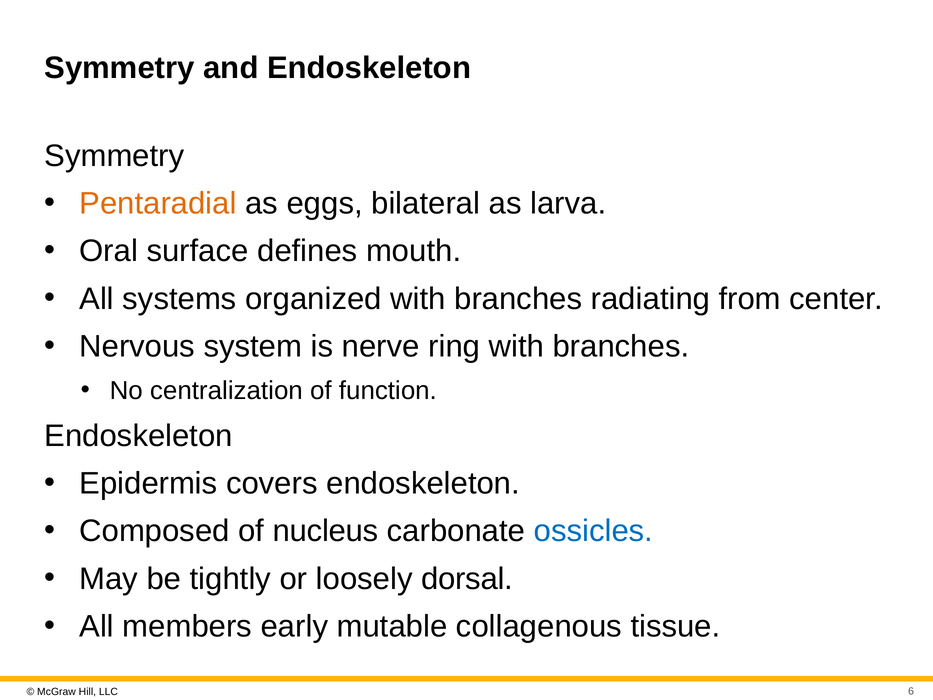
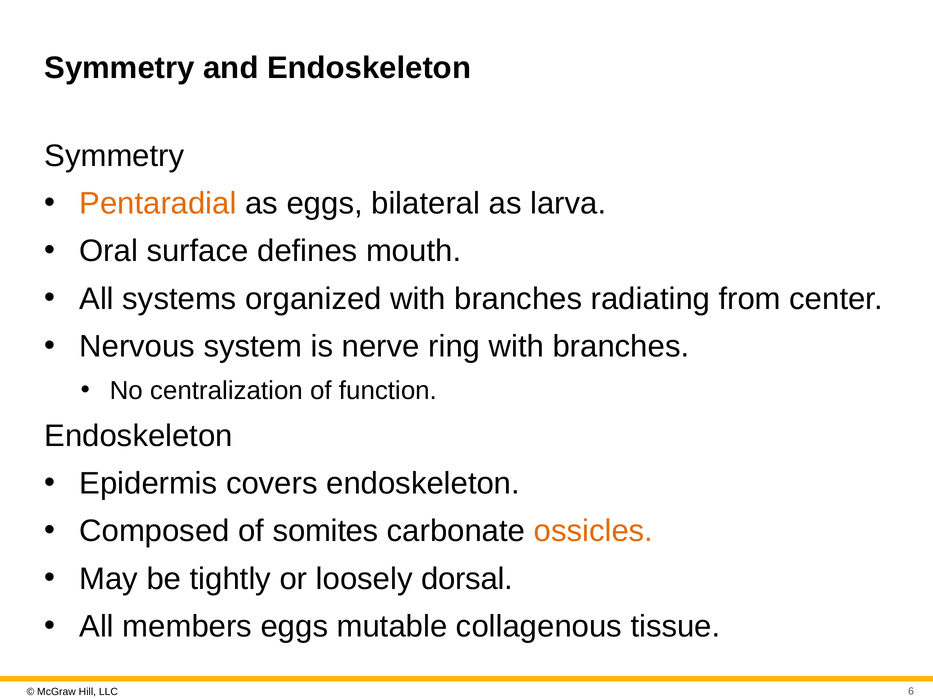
nucleus: nucleus -> somites
ossicles colour: blue -> orange
members early: early -> eggs
